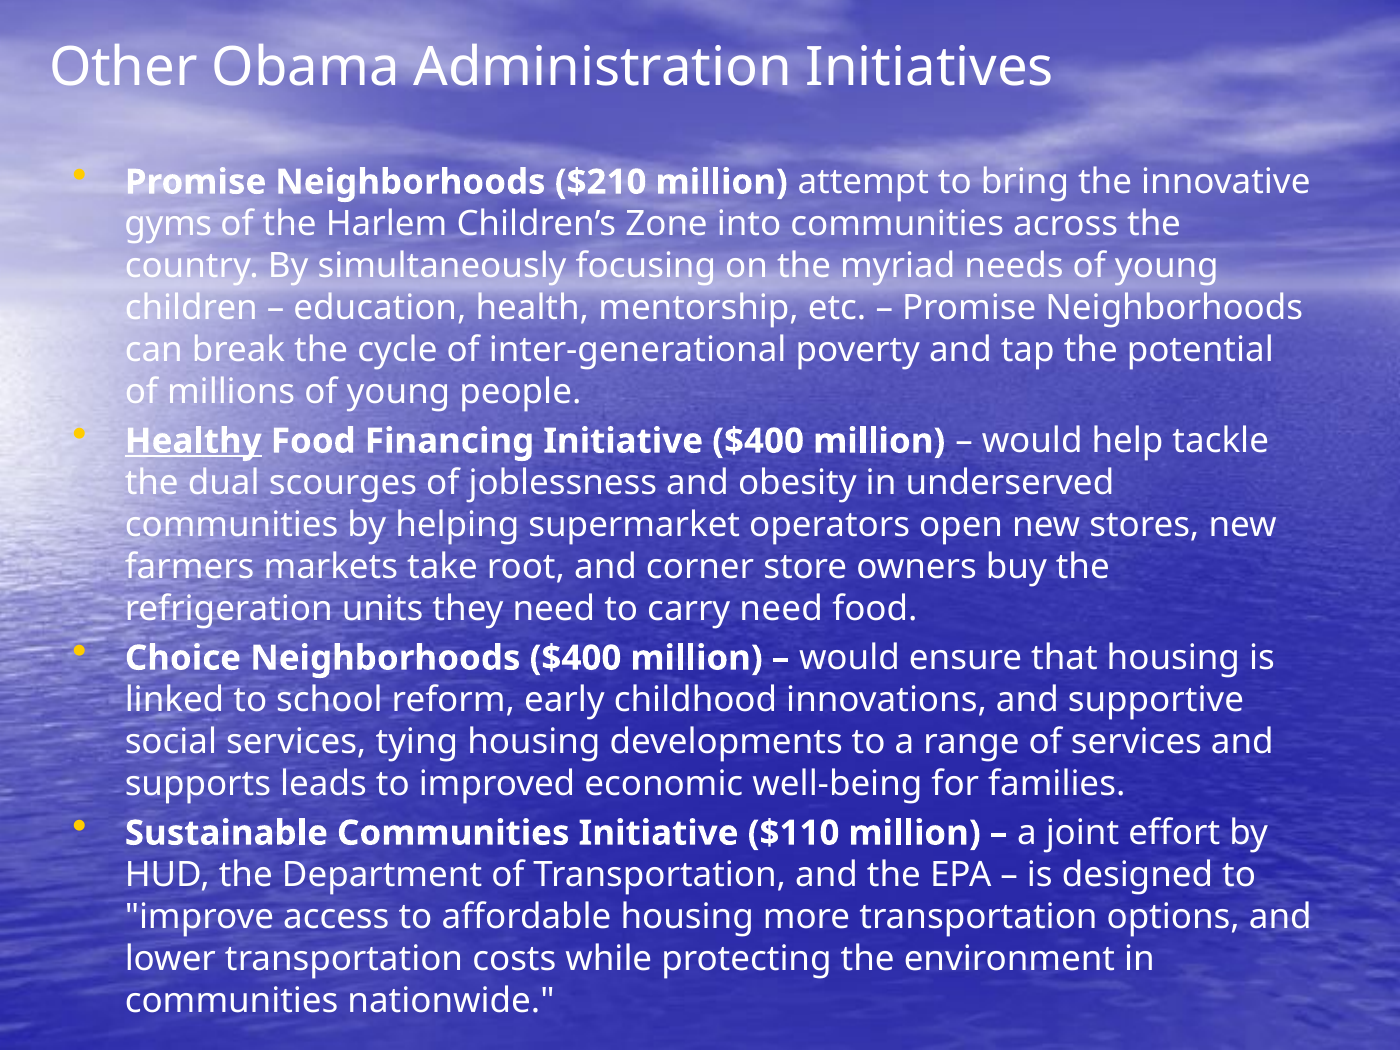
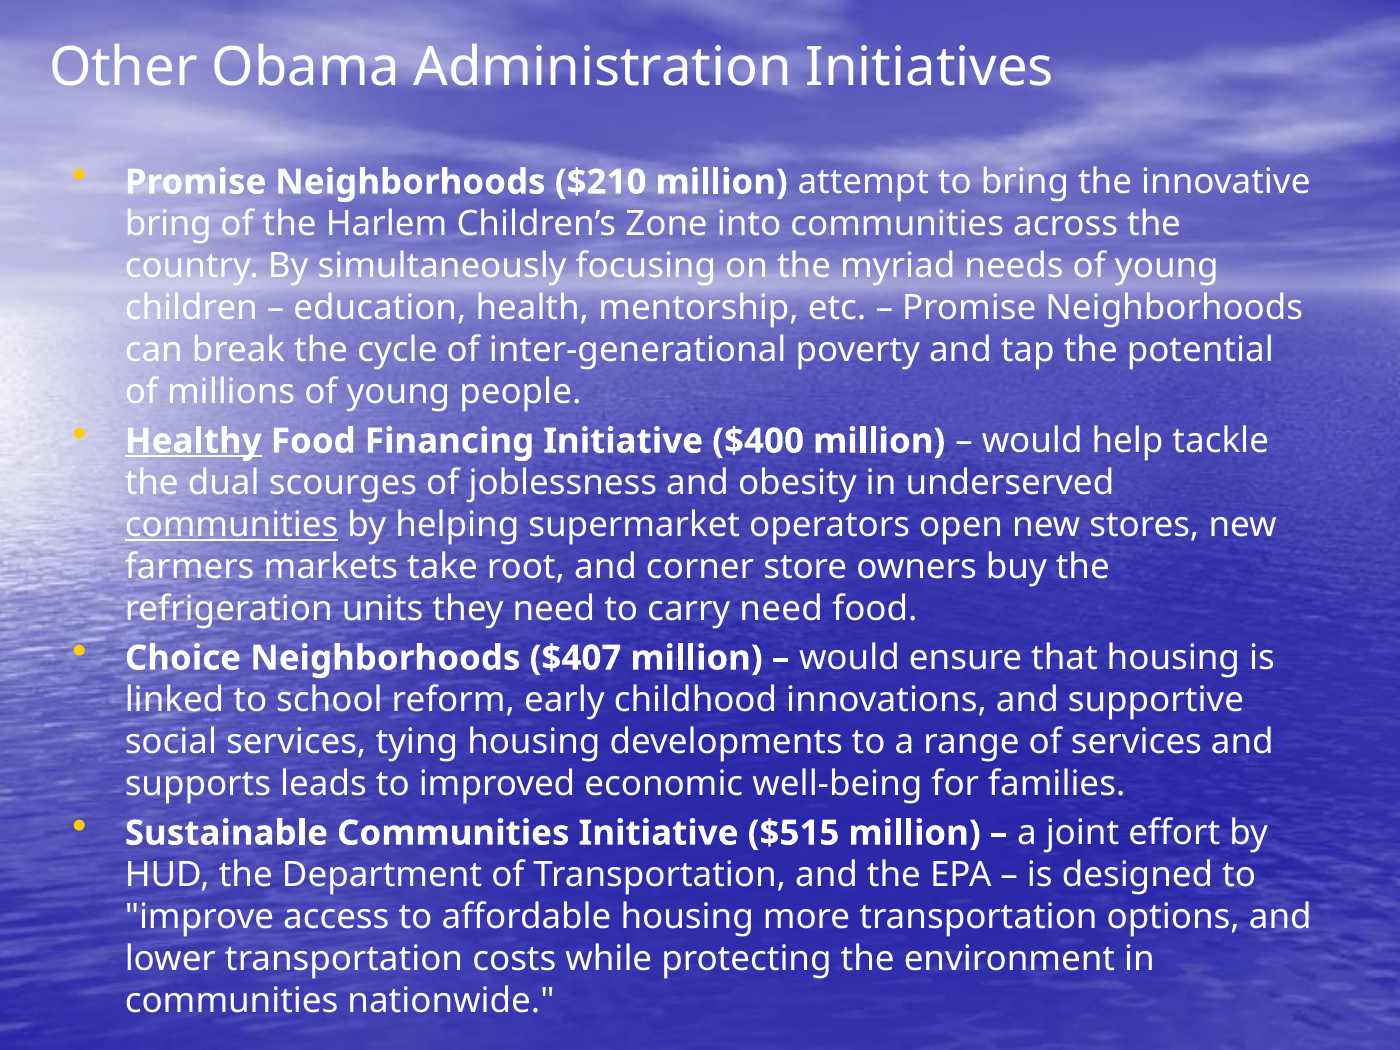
gyms at (168, 224): gyms -> bring
communities at (232, 525) underline: none -> present
Neighborhoods $400: $400 -> $407
$110: $110 -> $515
